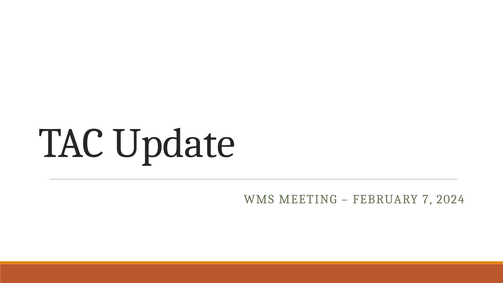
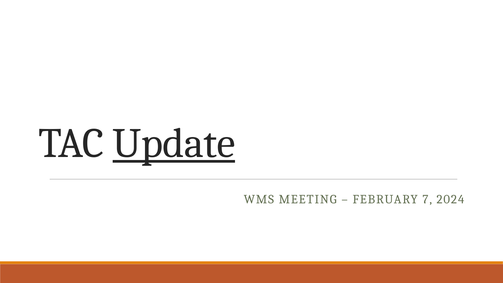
Update underline: none -> present
